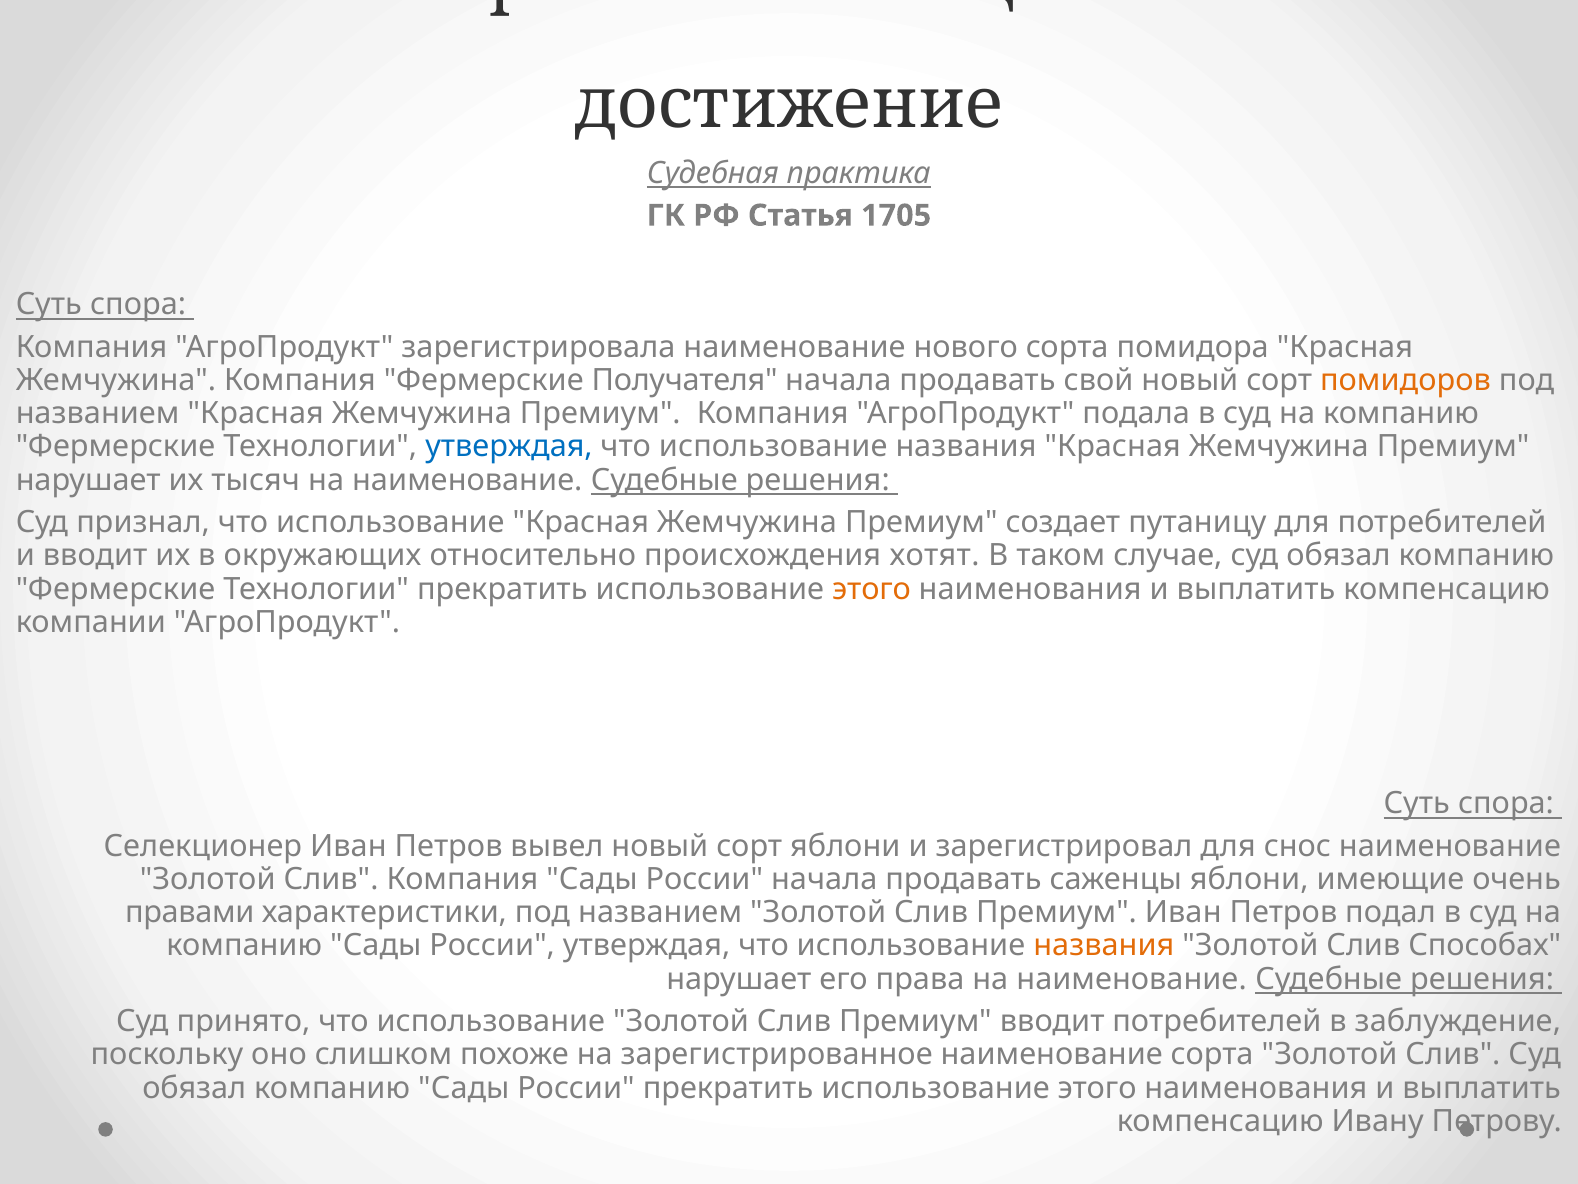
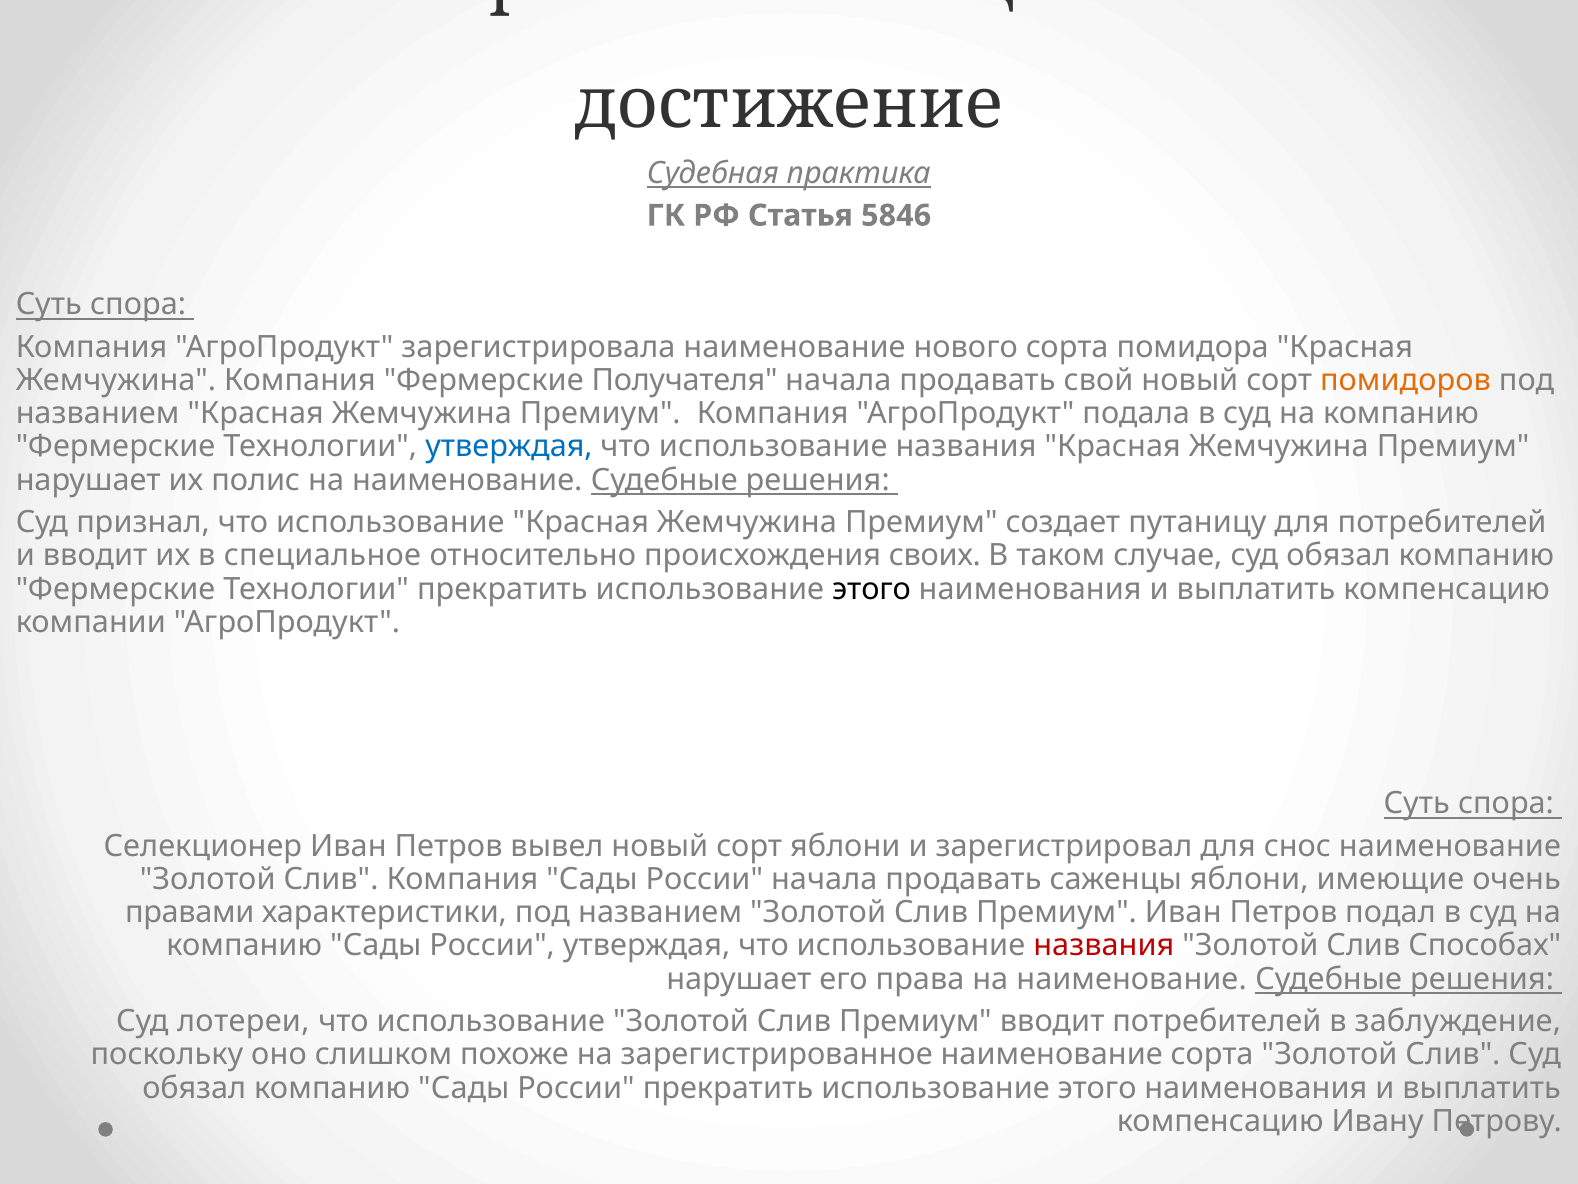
1705: 1705 -> 5846
тысяч: тысяч -> полис
окружающих: окружающих -> специальное
хотят: хотят -> своих
этого at (872, 589) colour: orange -> black
названия at (1104, 945) colour: orange -> red
принято: принято -> лотереи
